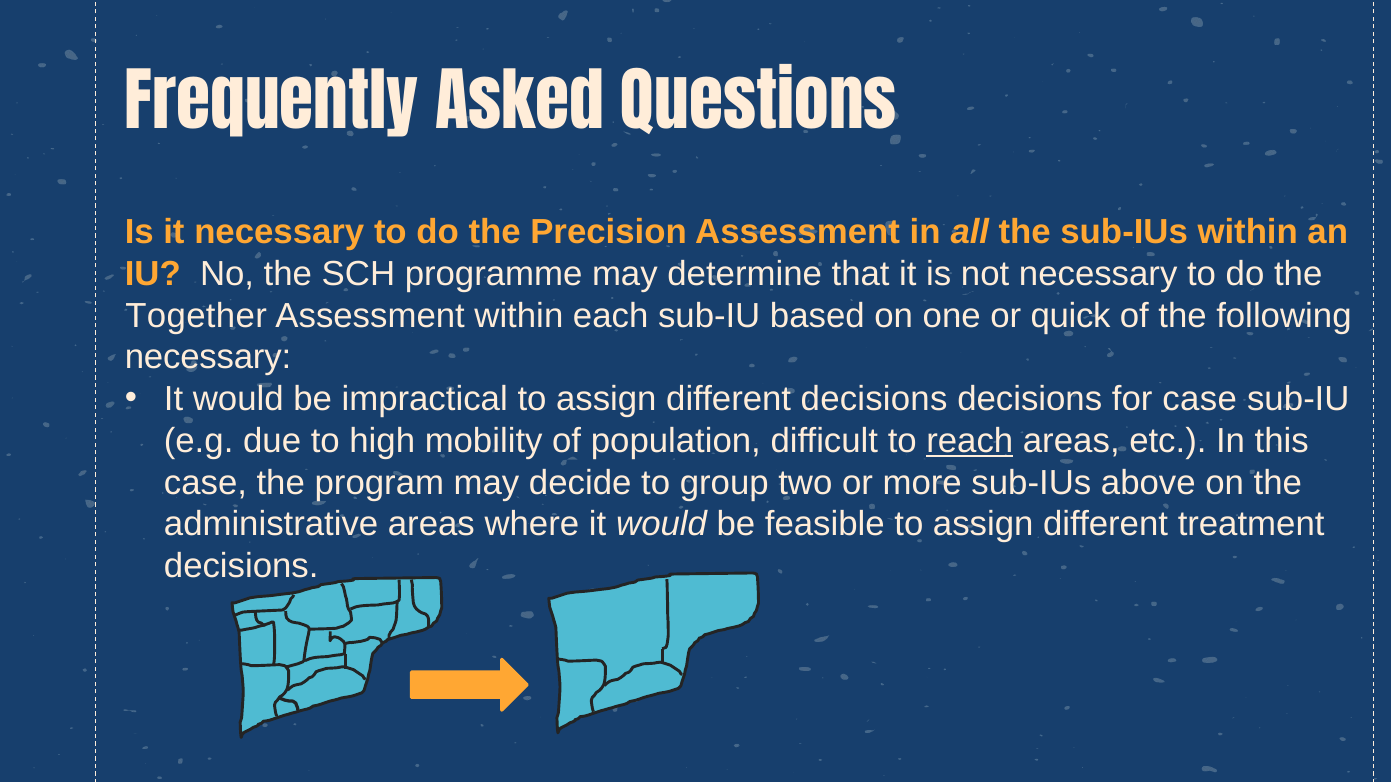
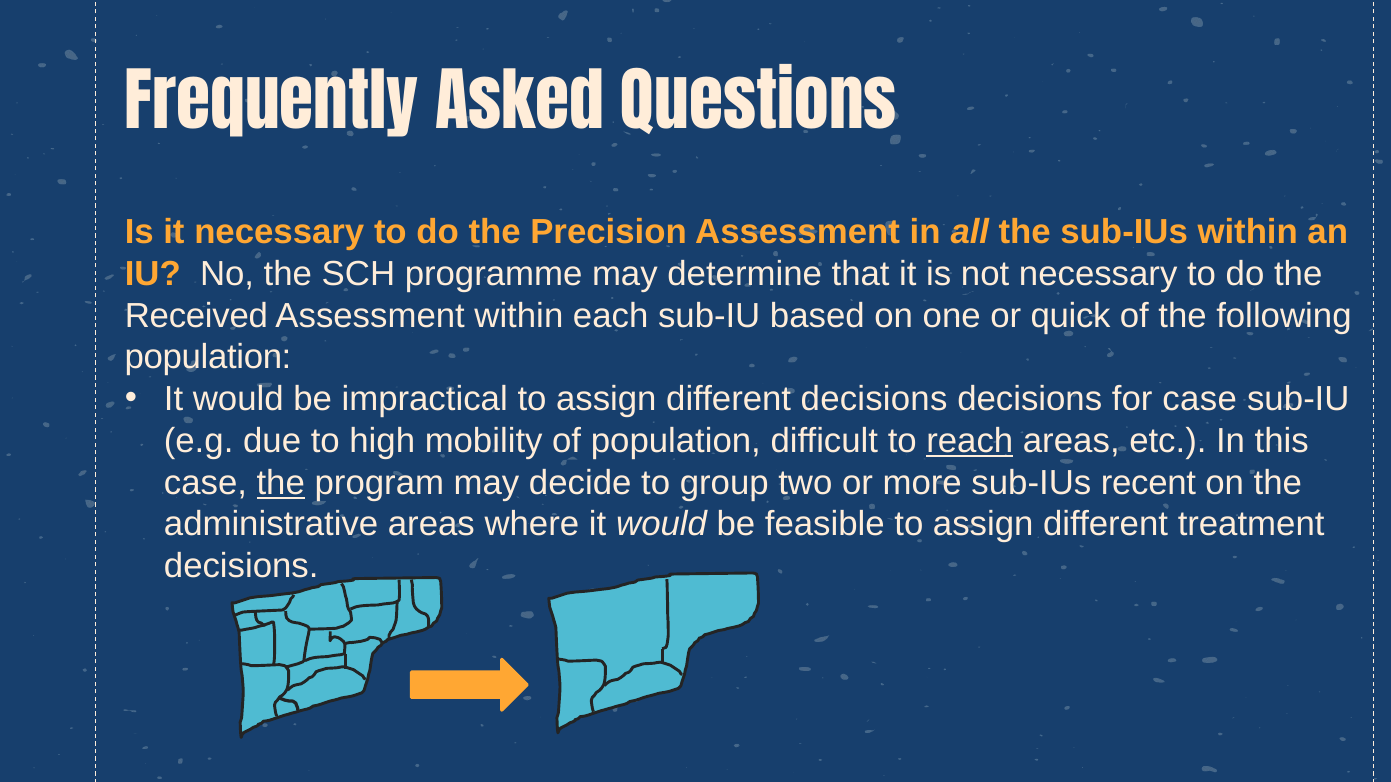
Together: Together -> Received
necessary at (208, 358): necessary -> population
the at (281, 483) underline: none -> present
above: above -> recent
